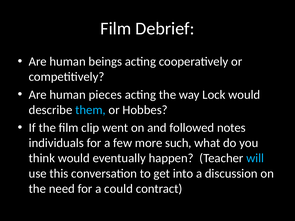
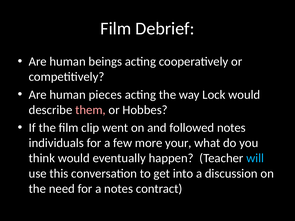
them colour: light blue -> pink
such: such -> your
a could: could -> notes
